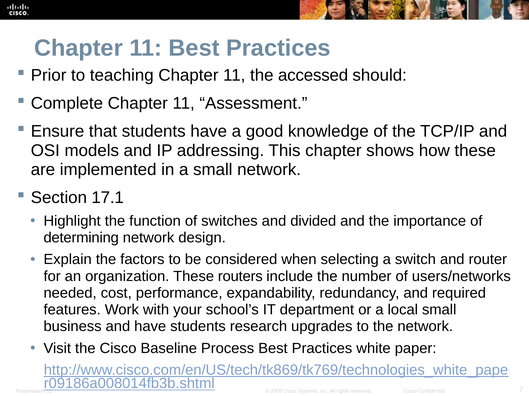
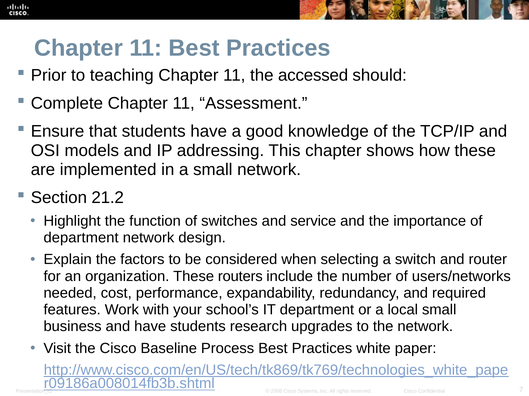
17.1: 17.1 -> 21.2
divided: divided -> service
determining at (81, 238): determining -> department
